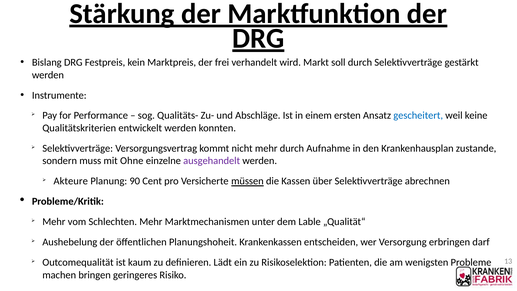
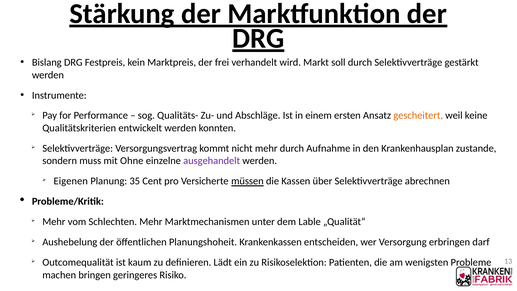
gescheitert colour: blue -> orange
Akteure: Akteure -> Eigenen
90: 90 -> 35
